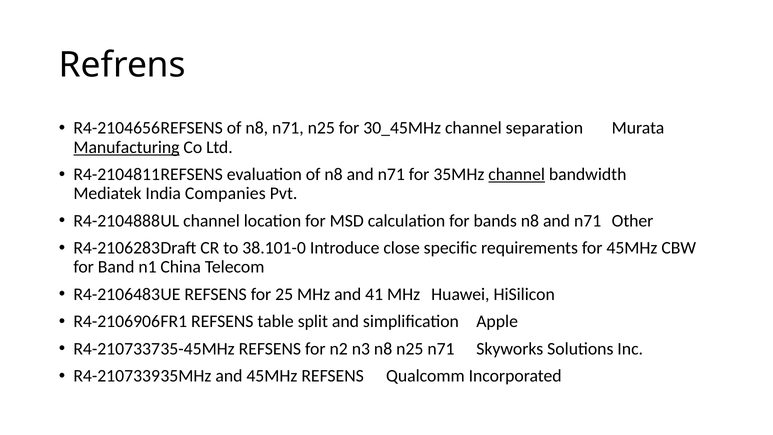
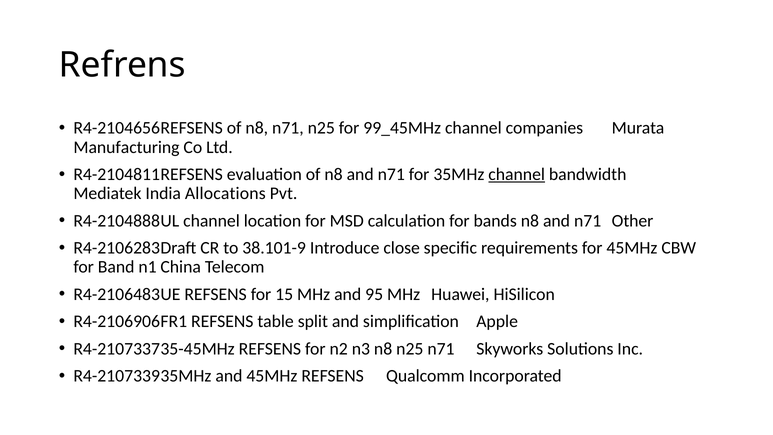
30_45MHz: 30_45MHz -> 99_45MHz
separation: separation -> companies
Manufacturing underline: present -> none
Companies: Companies -> Allocations
38.101-0: 38.101-0 -> 38.101-9
25: 25 -> 15
41: 41 -> 95
